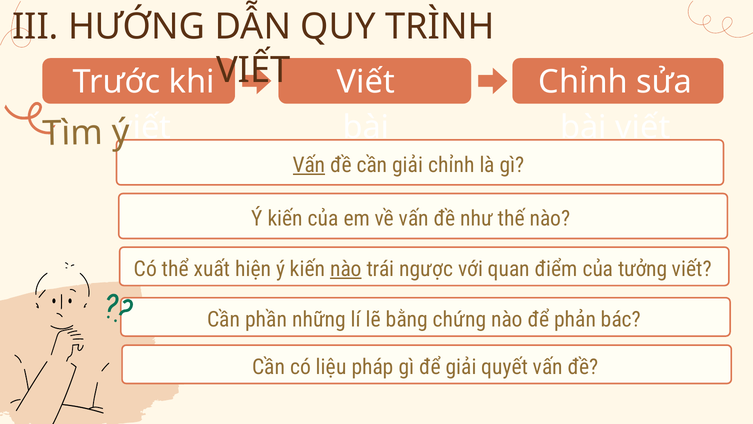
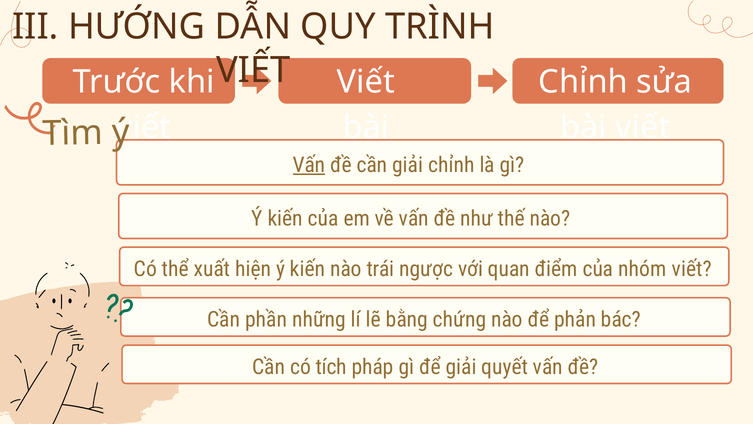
nào at (346, 269) underline: present -> none
tưởng: tưởng -> nhóm
liệu: liệu -> tích
